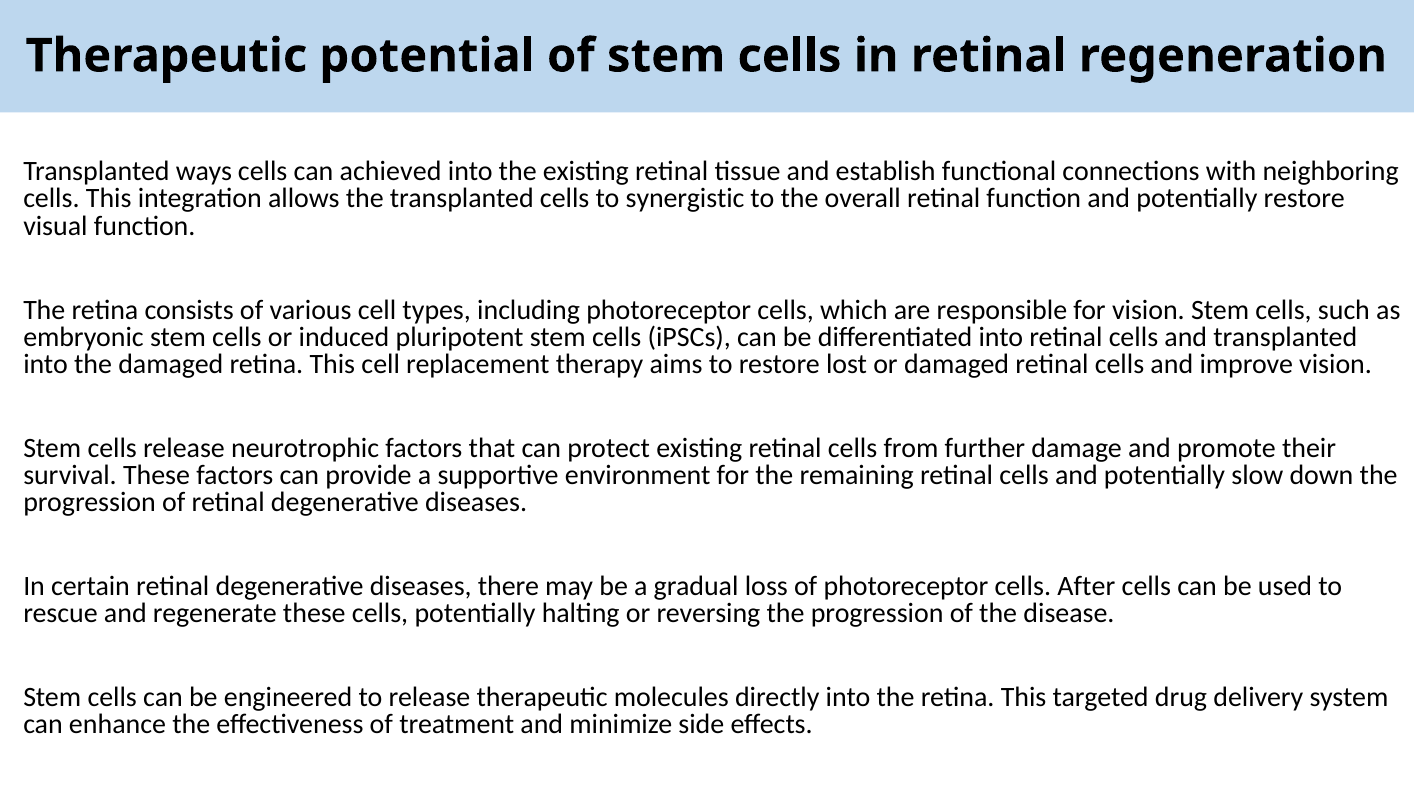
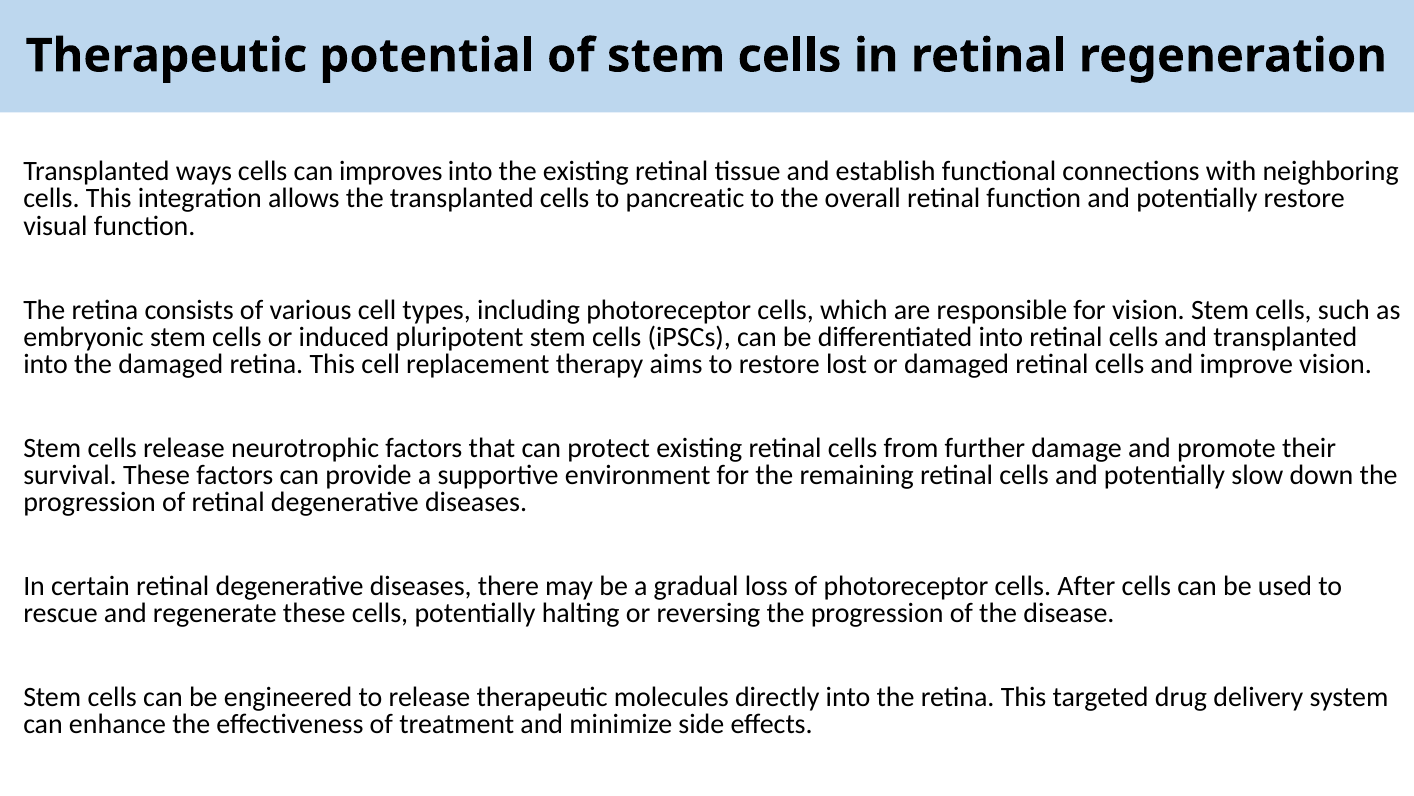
achieved: achieved -> improves
synergistic: synergistic -> pancreatic
